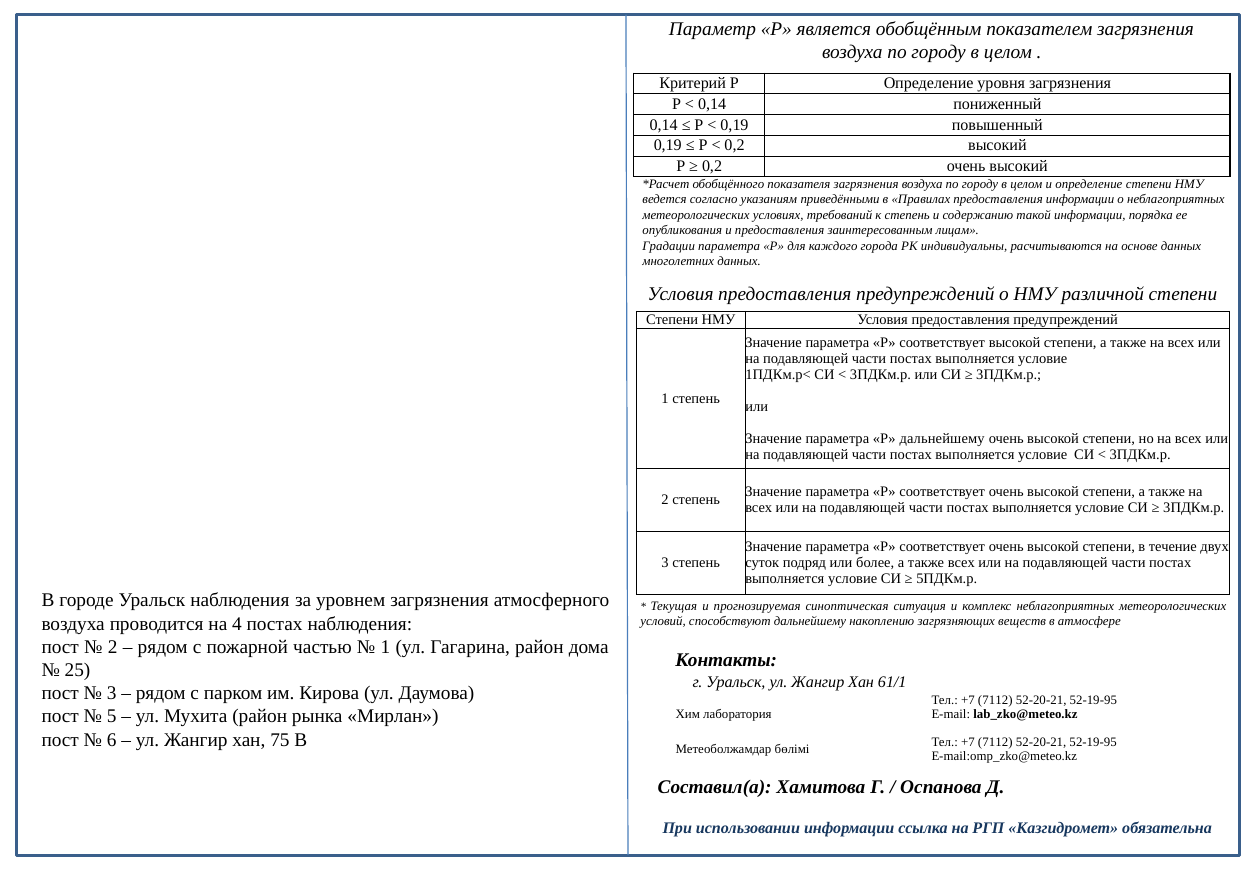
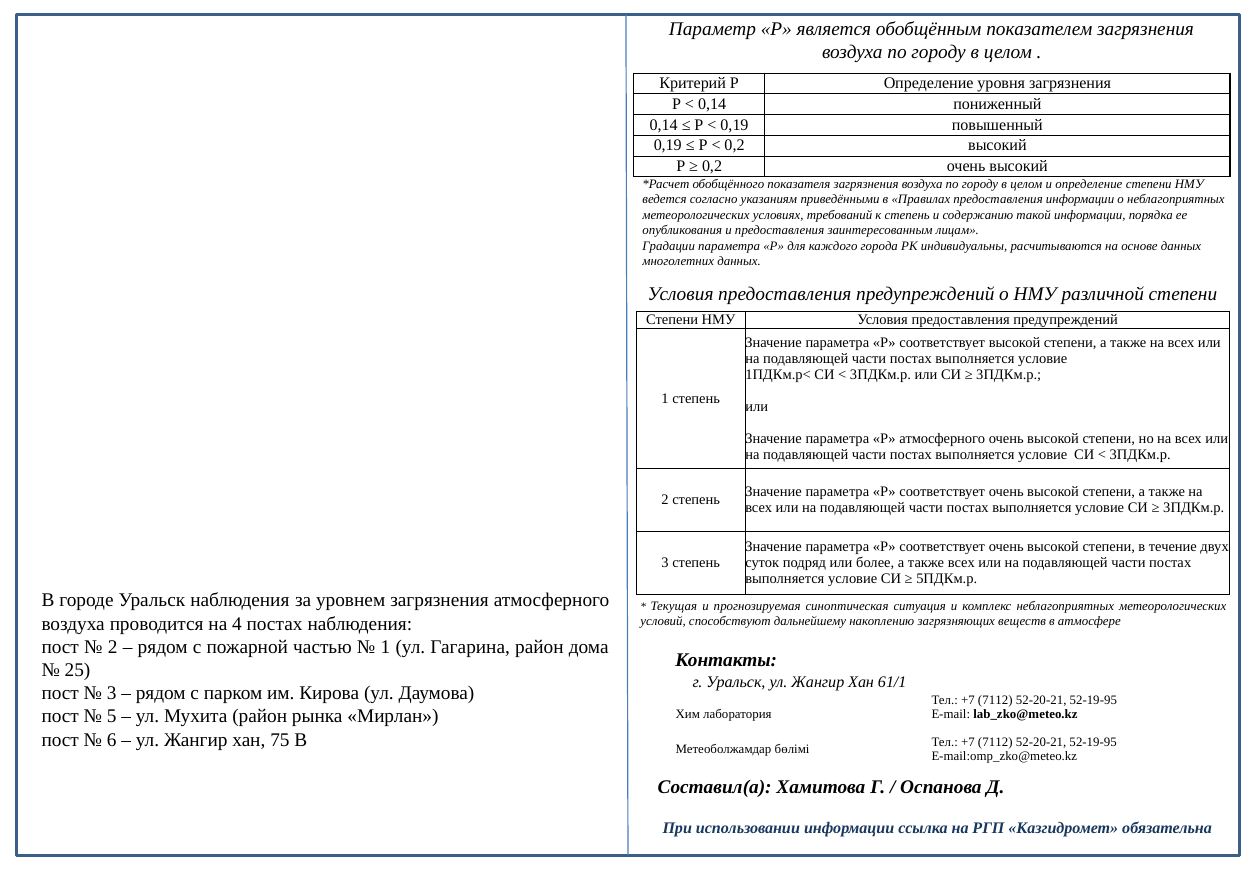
Р дальнейшему: дальнейшему -> атмосферного
